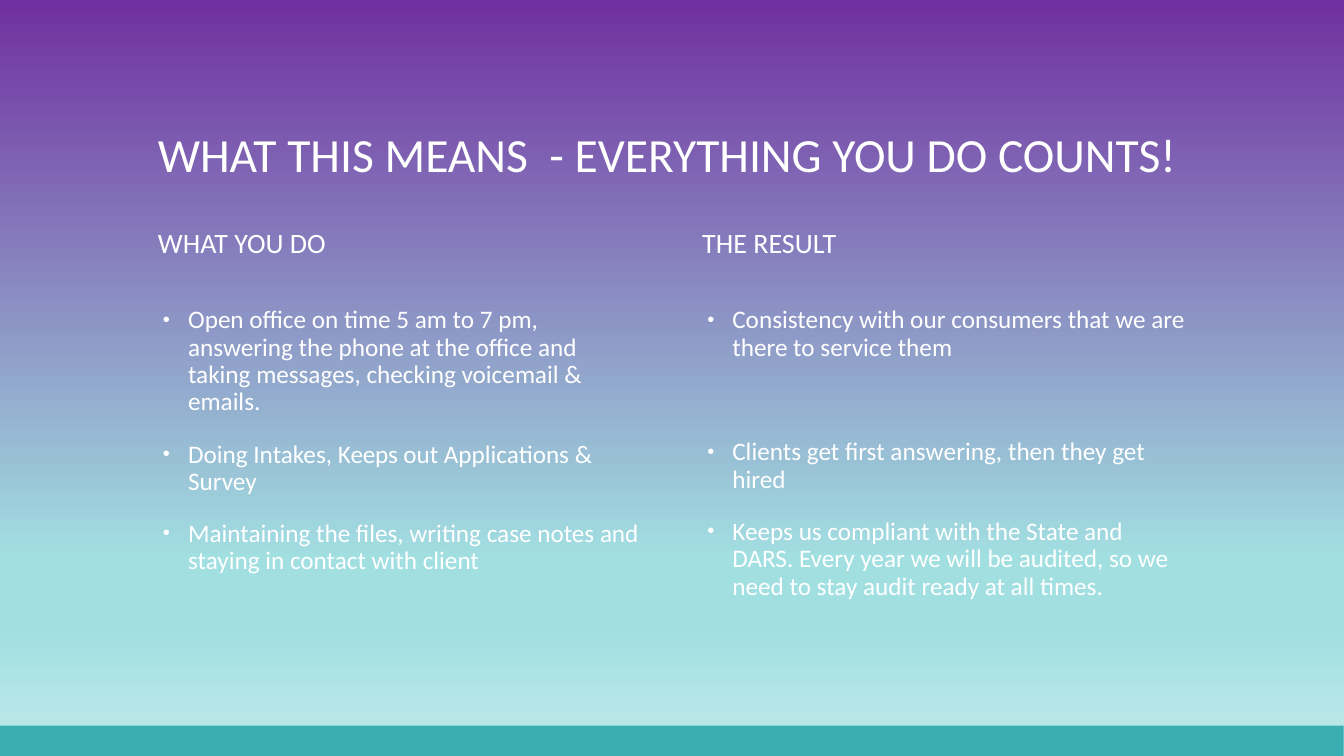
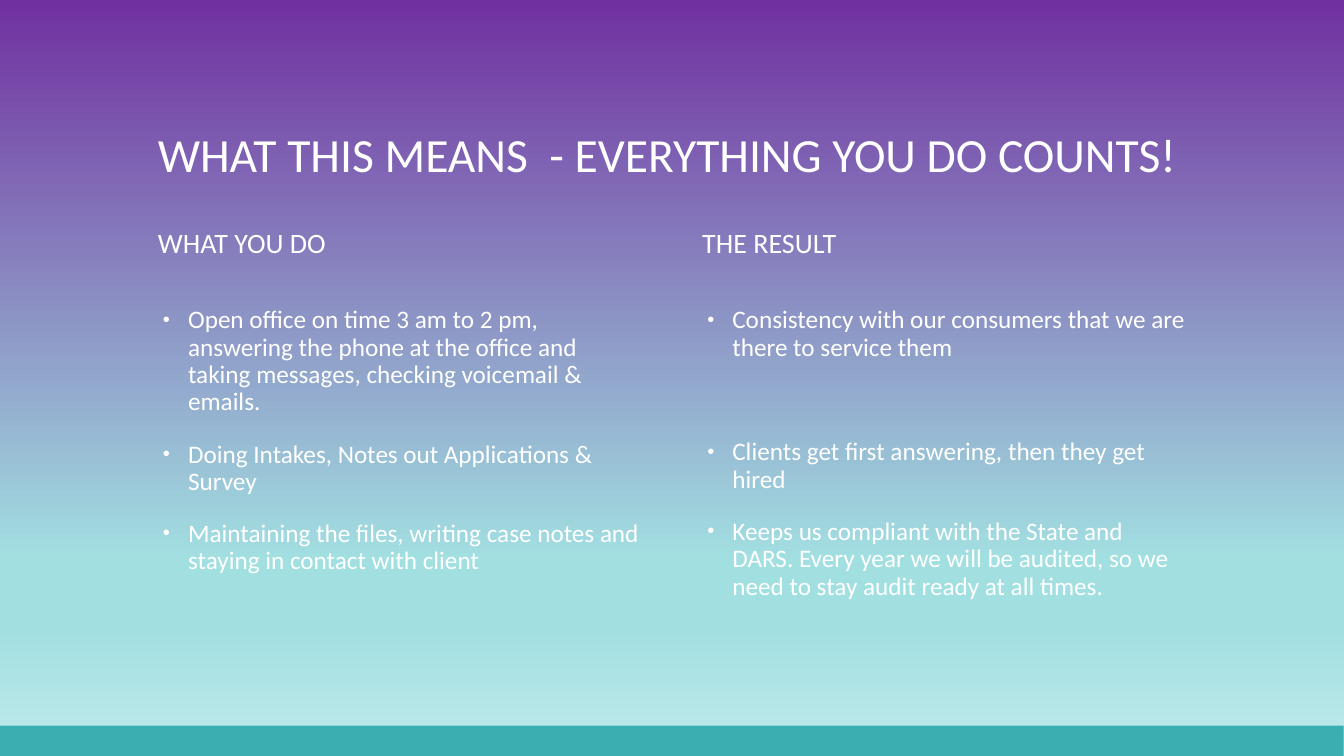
5: 5 -> 3
7: 7 -> 2
Intakes Keeps: Keeps -> Notes
